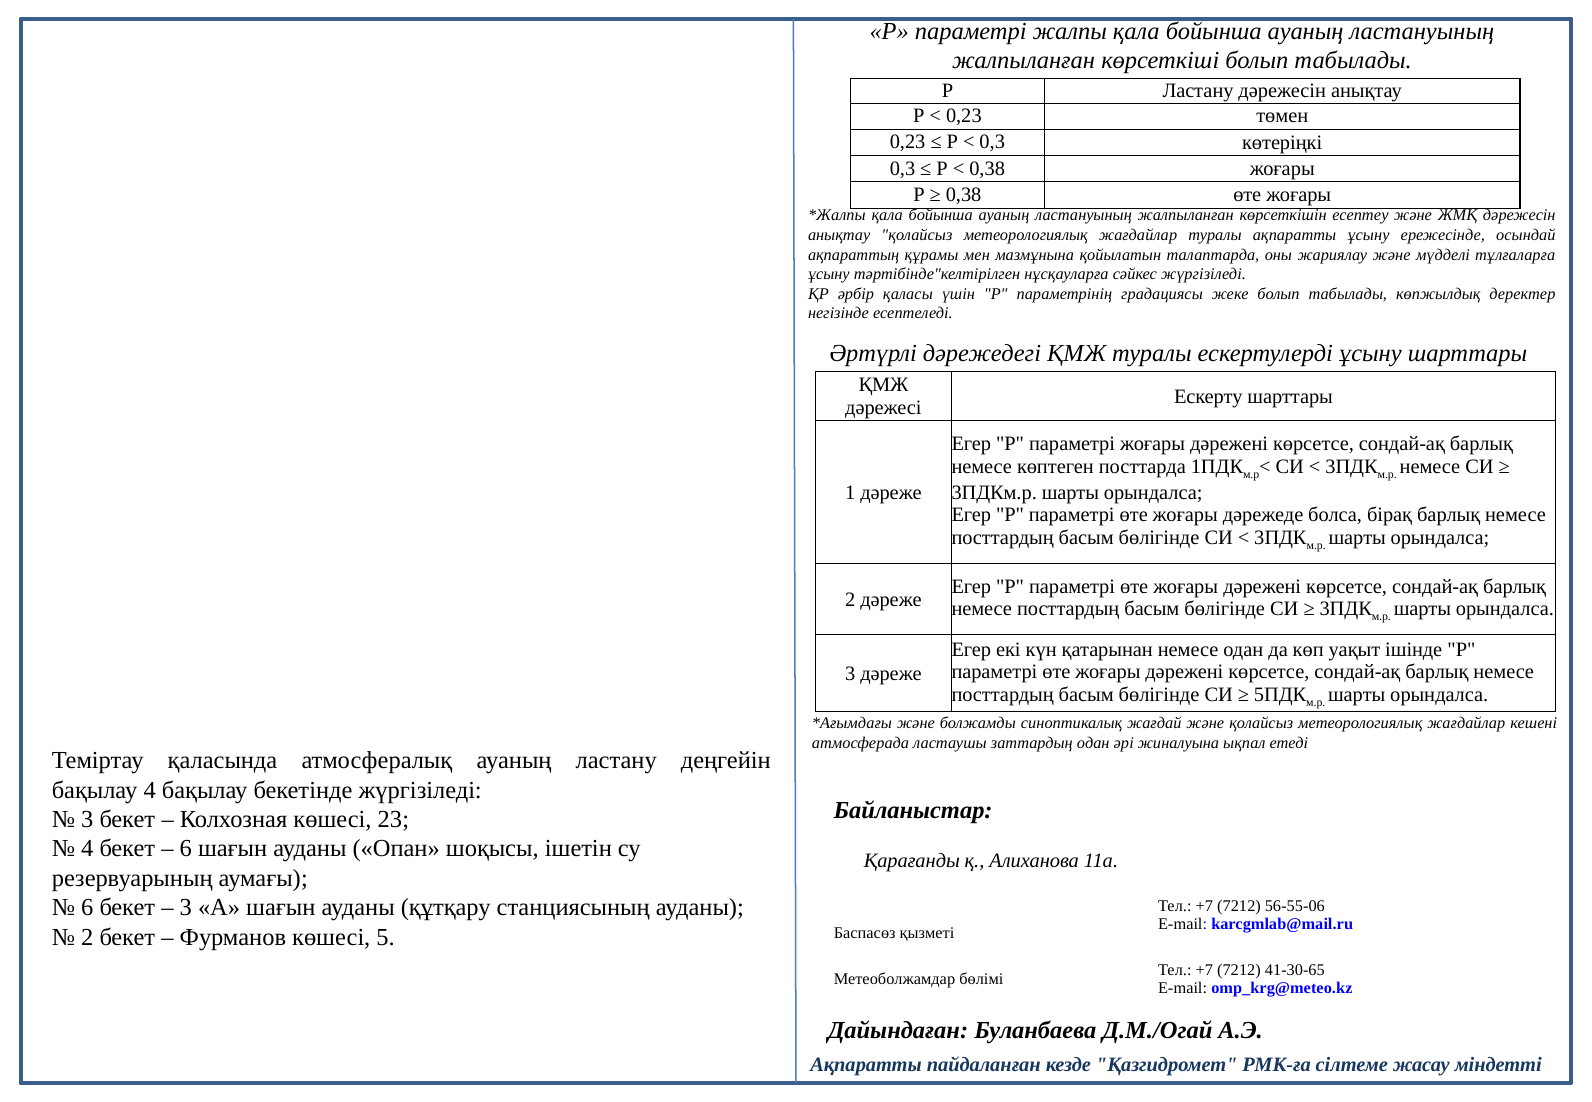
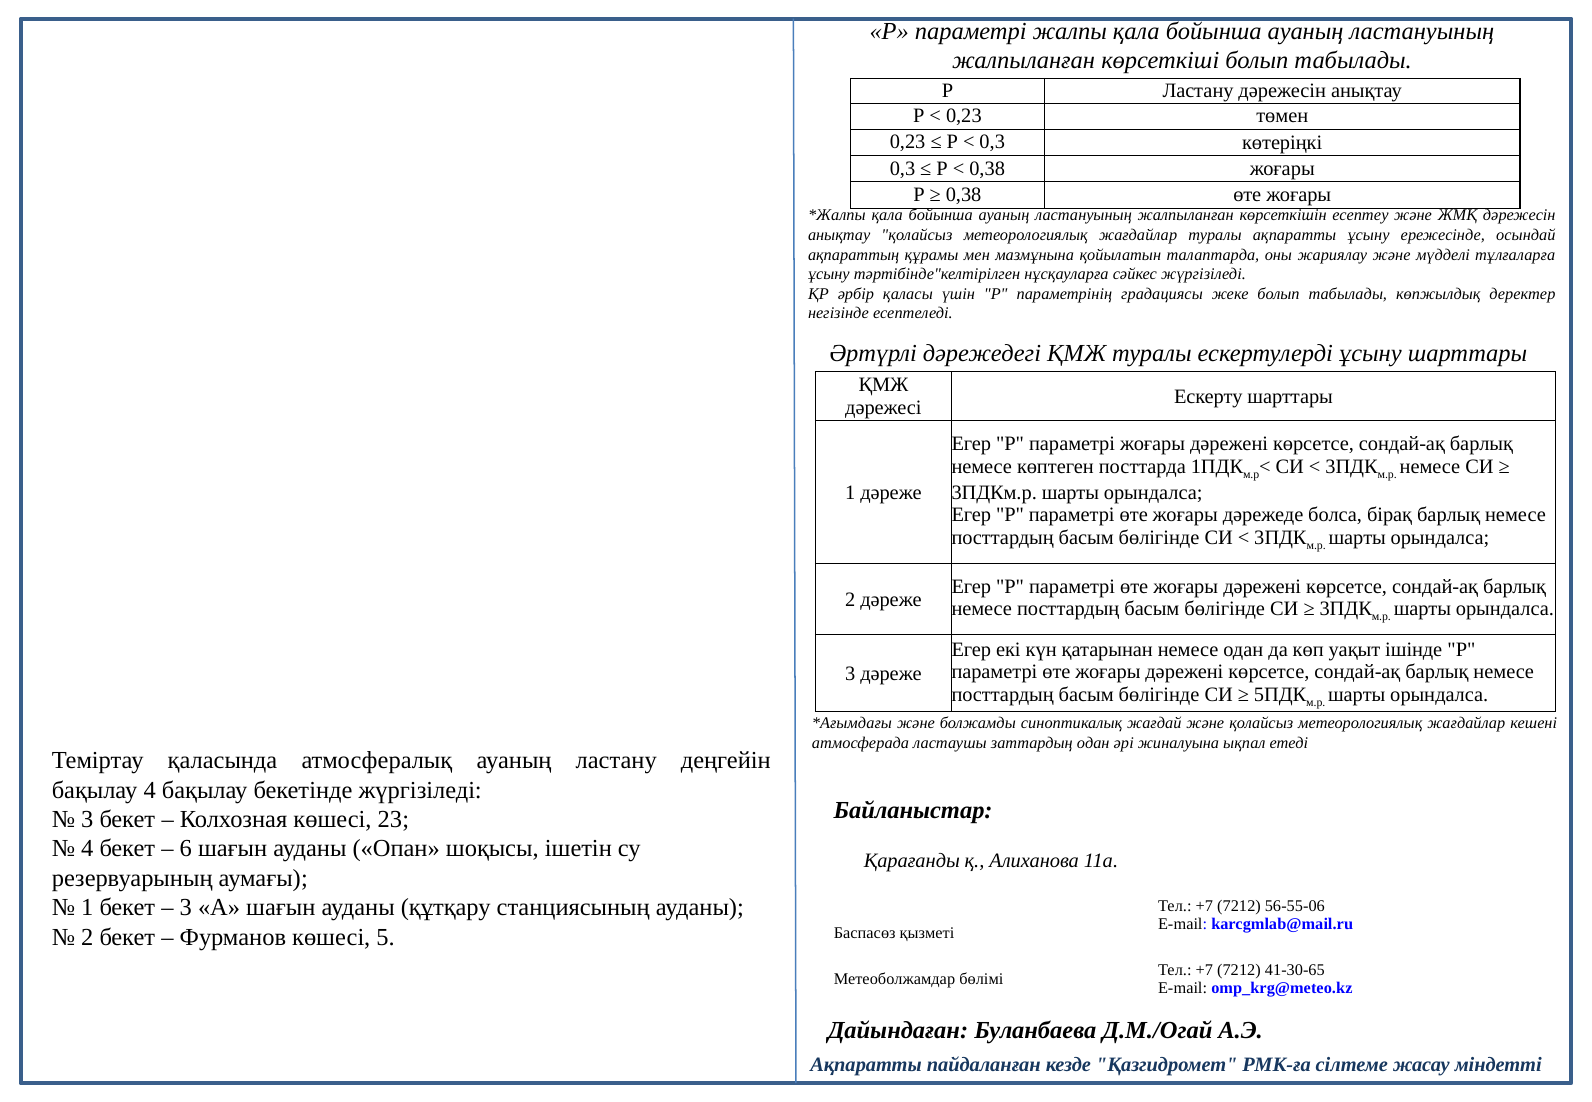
6 at (87, 908): 6 -> 1
